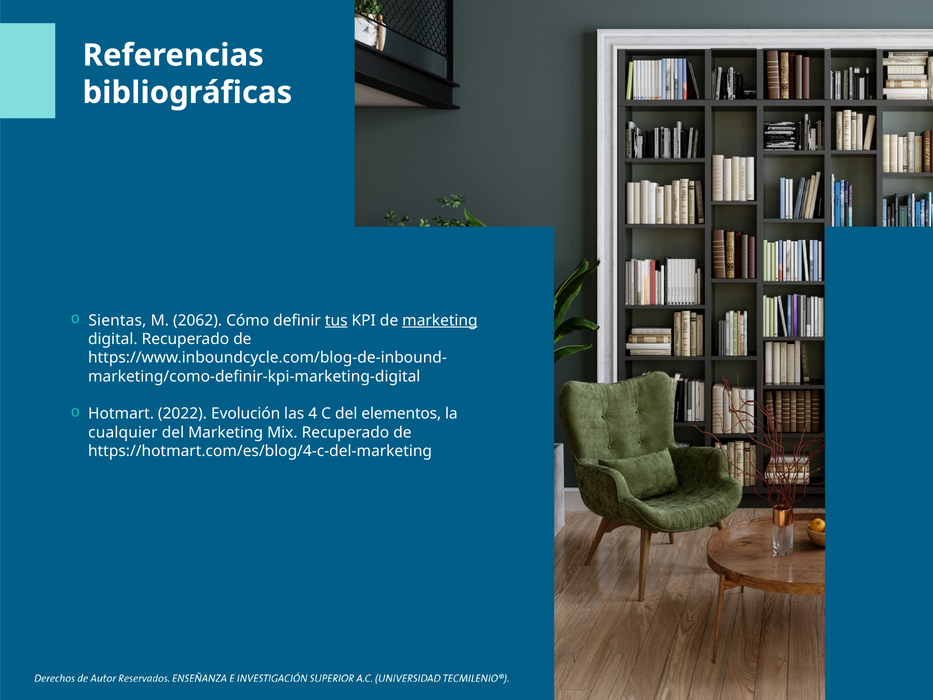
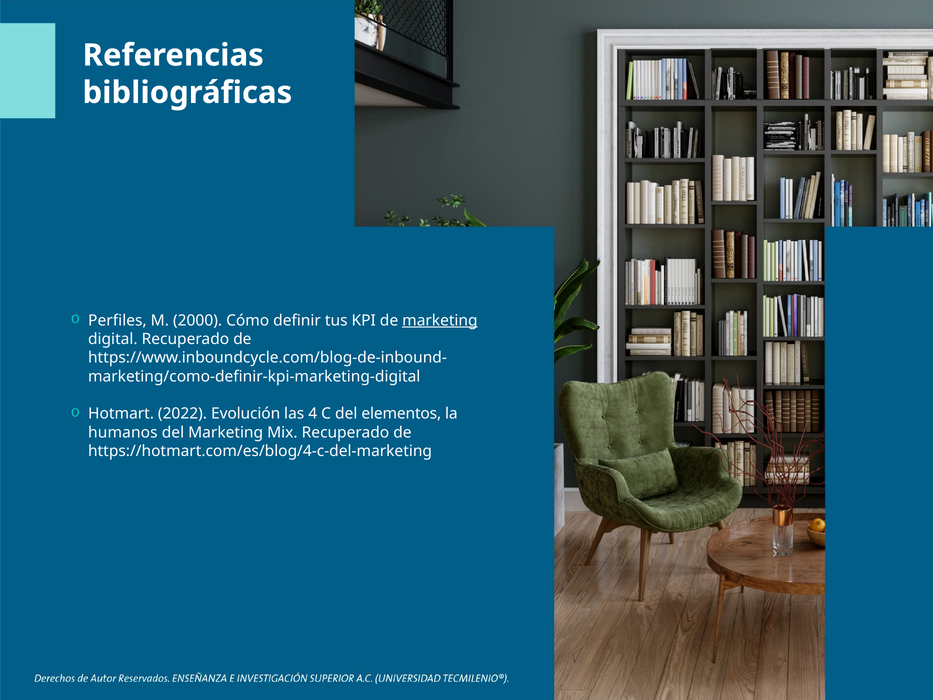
Sientas: Sientas -> Perfiles
2062: 2062 -> 2000
tus underline: present -> none
cualquier: cualquier -> humanos
